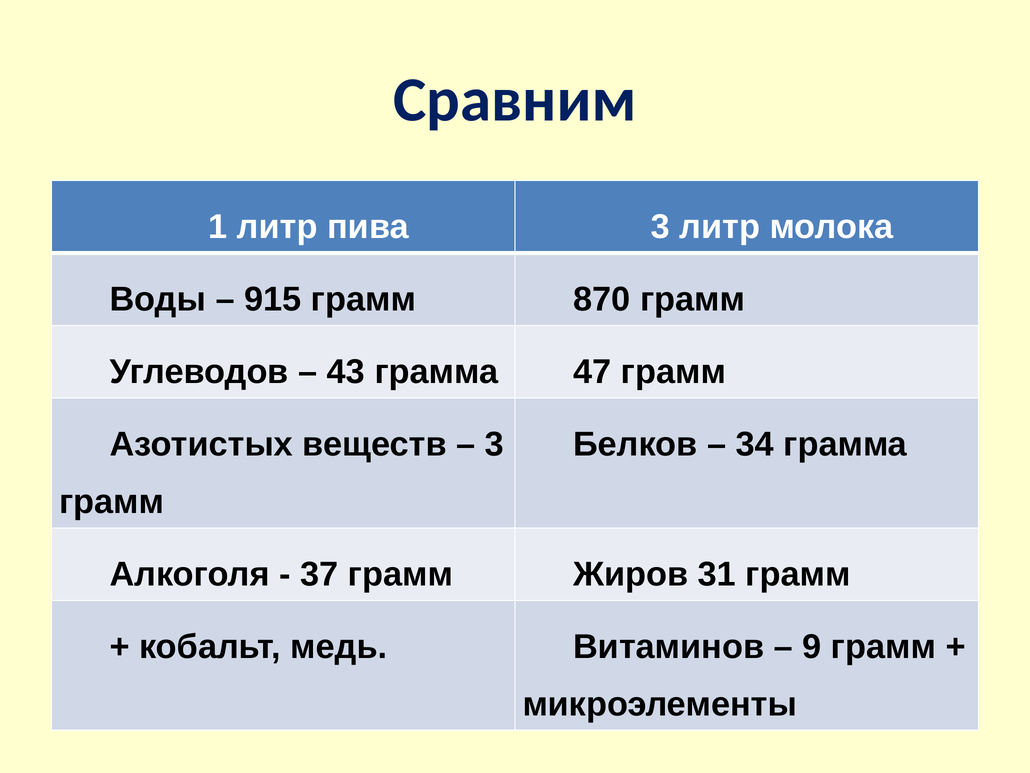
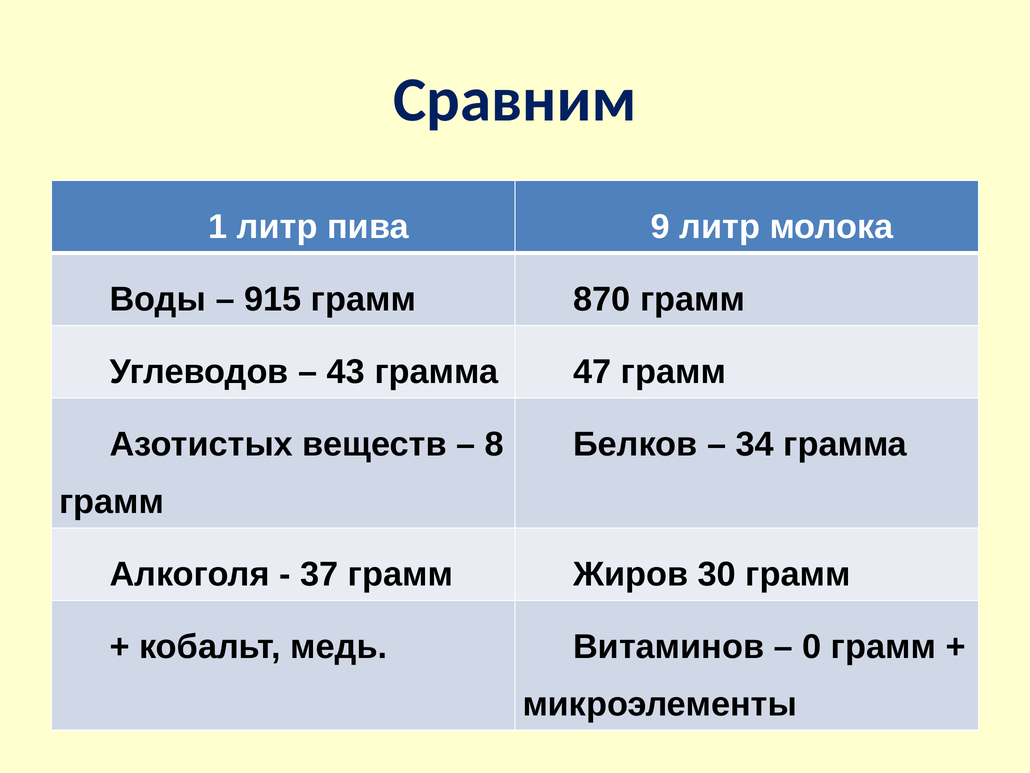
пива 3: 3 -> 9
3 at (495, 444): 3 -> 8
31: 31 -> 30
9: 9 -> 0
